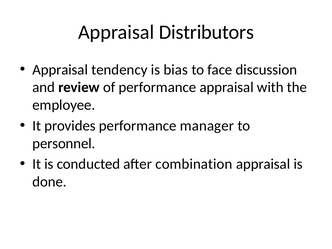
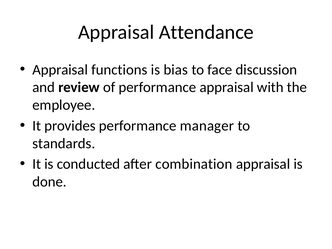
Distributors: Distributors -> Attendance
tendency: tendency -> functions
personnel: personnel -> standards
